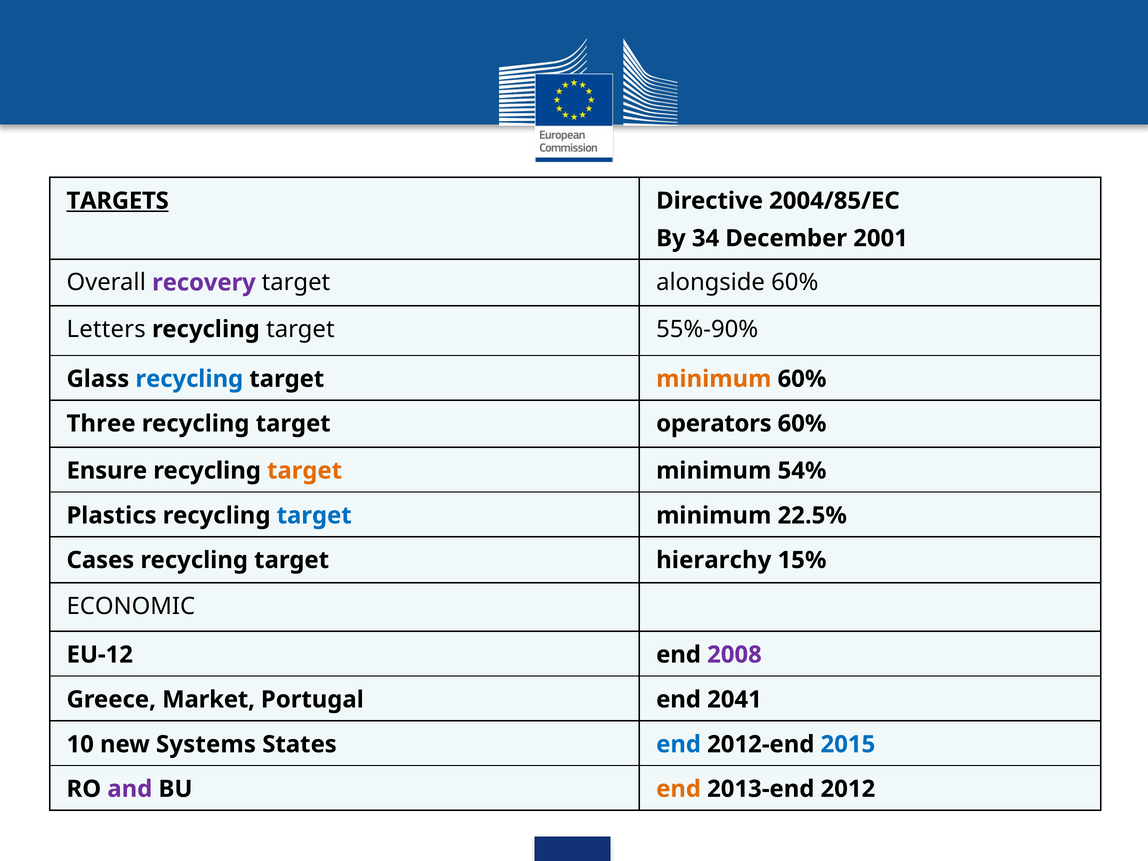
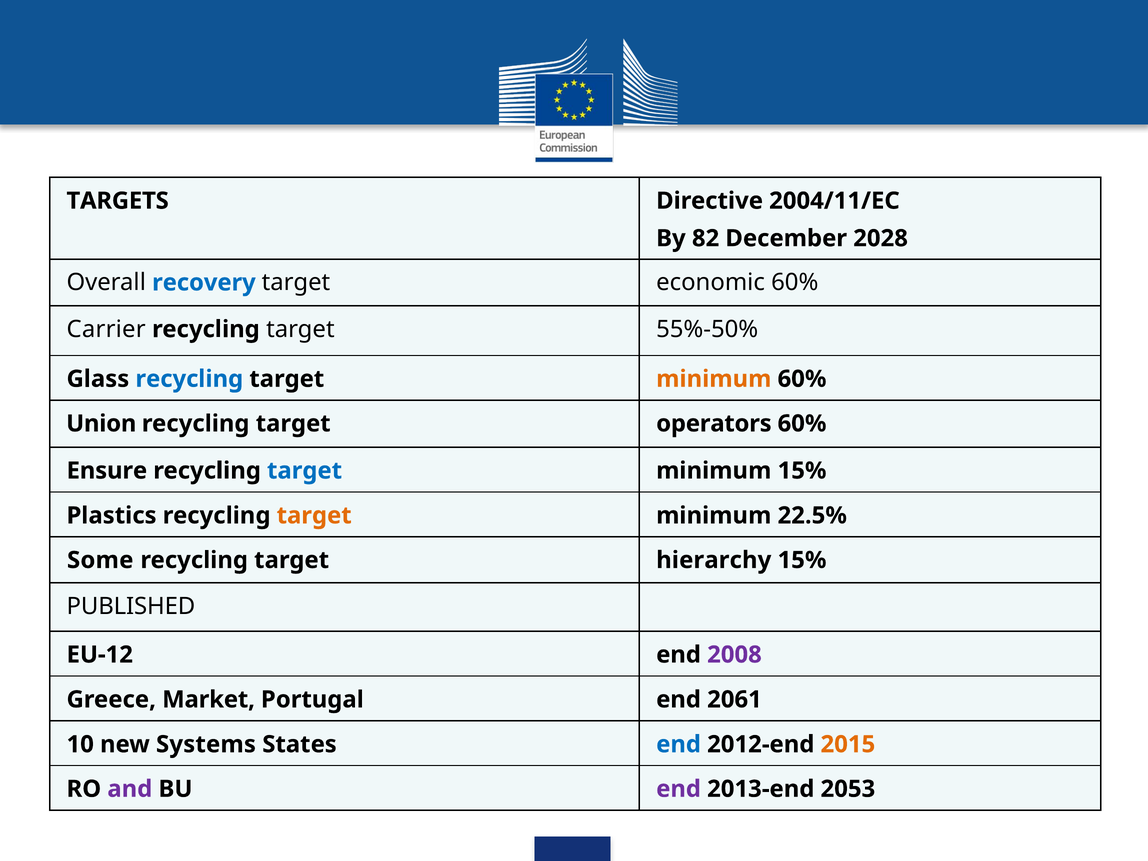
TARGETS underline: present -> none
2004/85/EC: 2004/85/EC -> 2004/11/EC
34: 34 -> 82
2001: 2001 -> 2028
recovery colour: purple -> blue
alongside: alongside -> economic
Letters: Letters -> Carrier
55%-90%: 55%-90% -> 55%-50%
Three: Three -> Union
target at (305, 471) colour: orange -> blue
minimum 54%: 54% -> 15%
target at (314, 516) colour: blue -> orange
Cases: Cases -> Some
ECONOMIC: ECONOMIC -> PUBLISHED
2041: 2041 -> 2061
2015 colour: blue -> orange
end at (679, 789) colour: orange -> purple
2012: 2012 -> 2053
